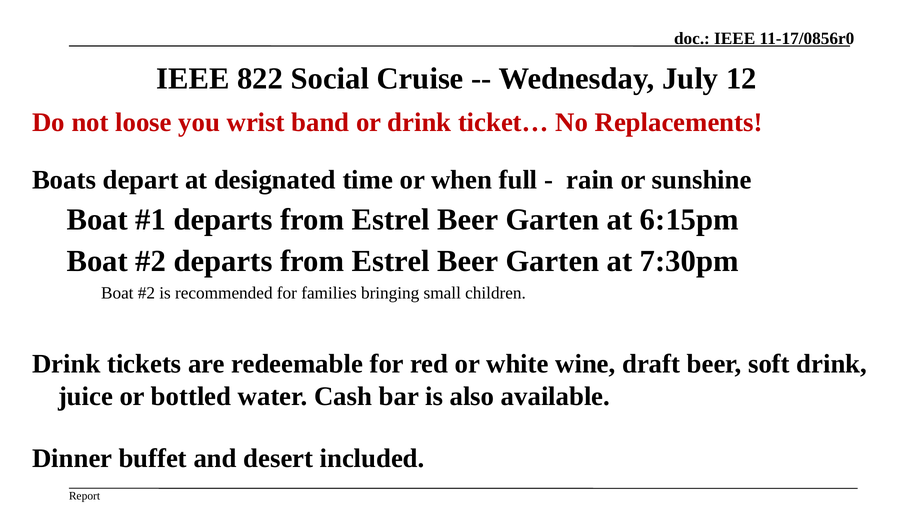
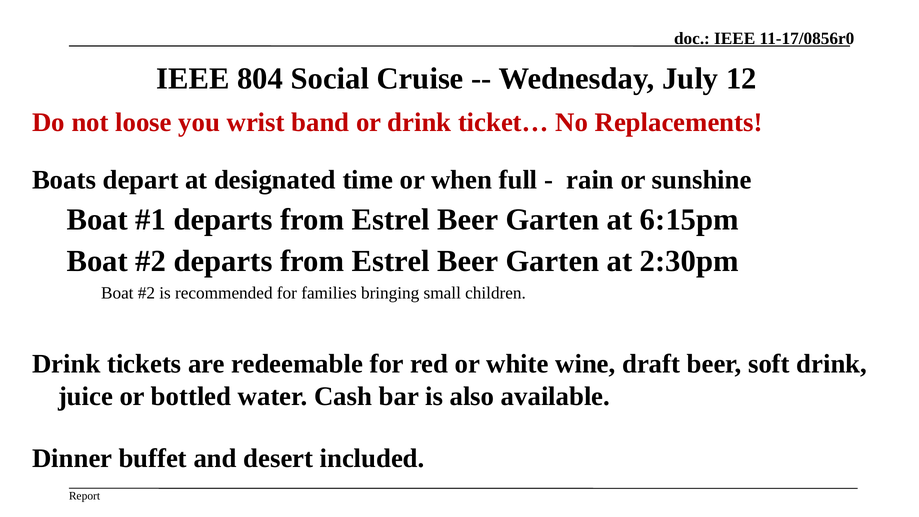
822: 822 -> 804
7:30pm: 7:30pm -> 2:30pm
